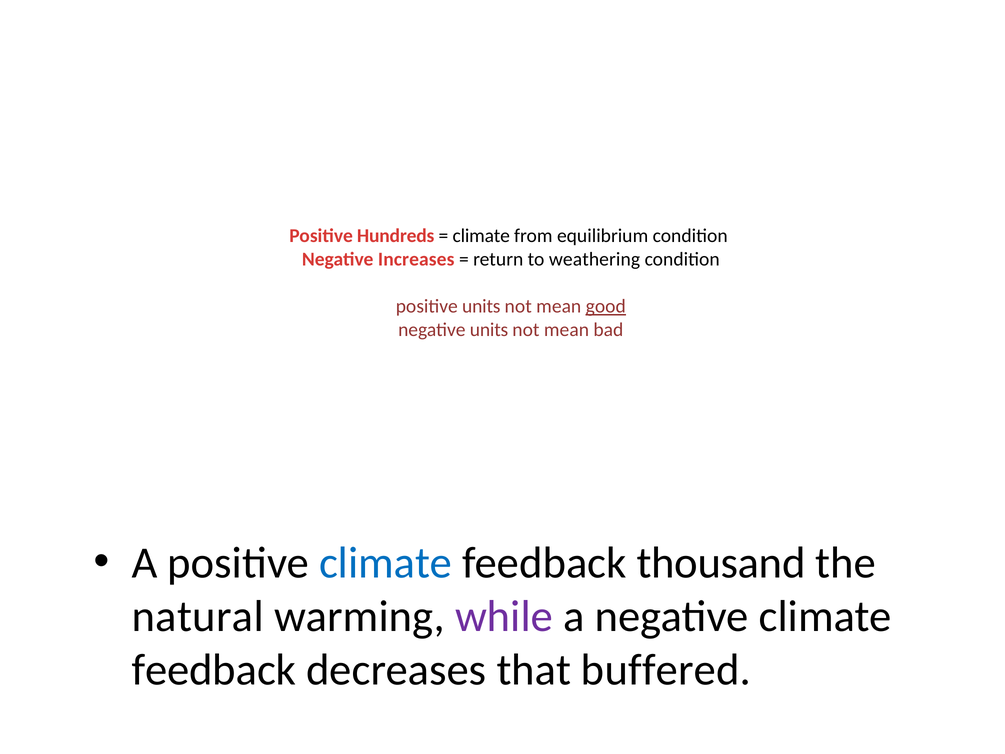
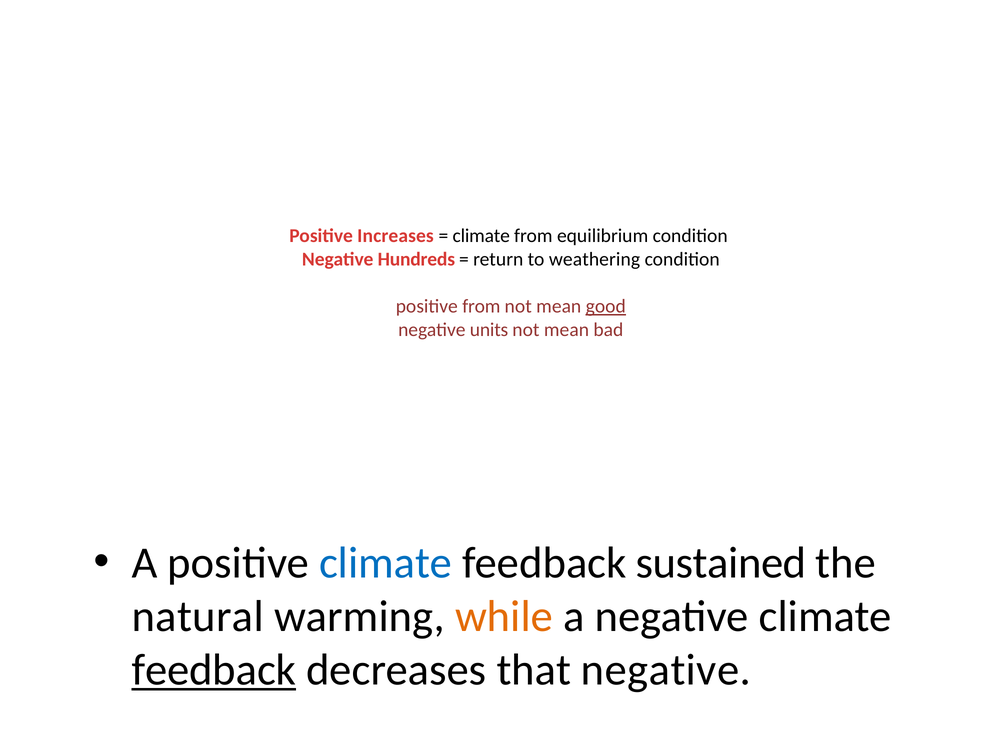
Hundreds: Hundreds -> Increases
Increases: Increases -> Hundreds
positive units: units -> from
thousand: thousand -> sustained
while colour: purple -> orange
feedback at (214, 670) underline: none -> present
that buffered: buffered -> negative
